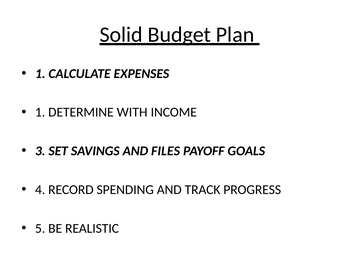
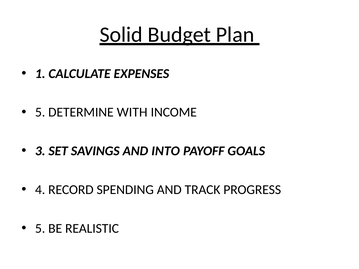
1 at (40, 112): 1 -> 5
FILES: FILES -> INTO
